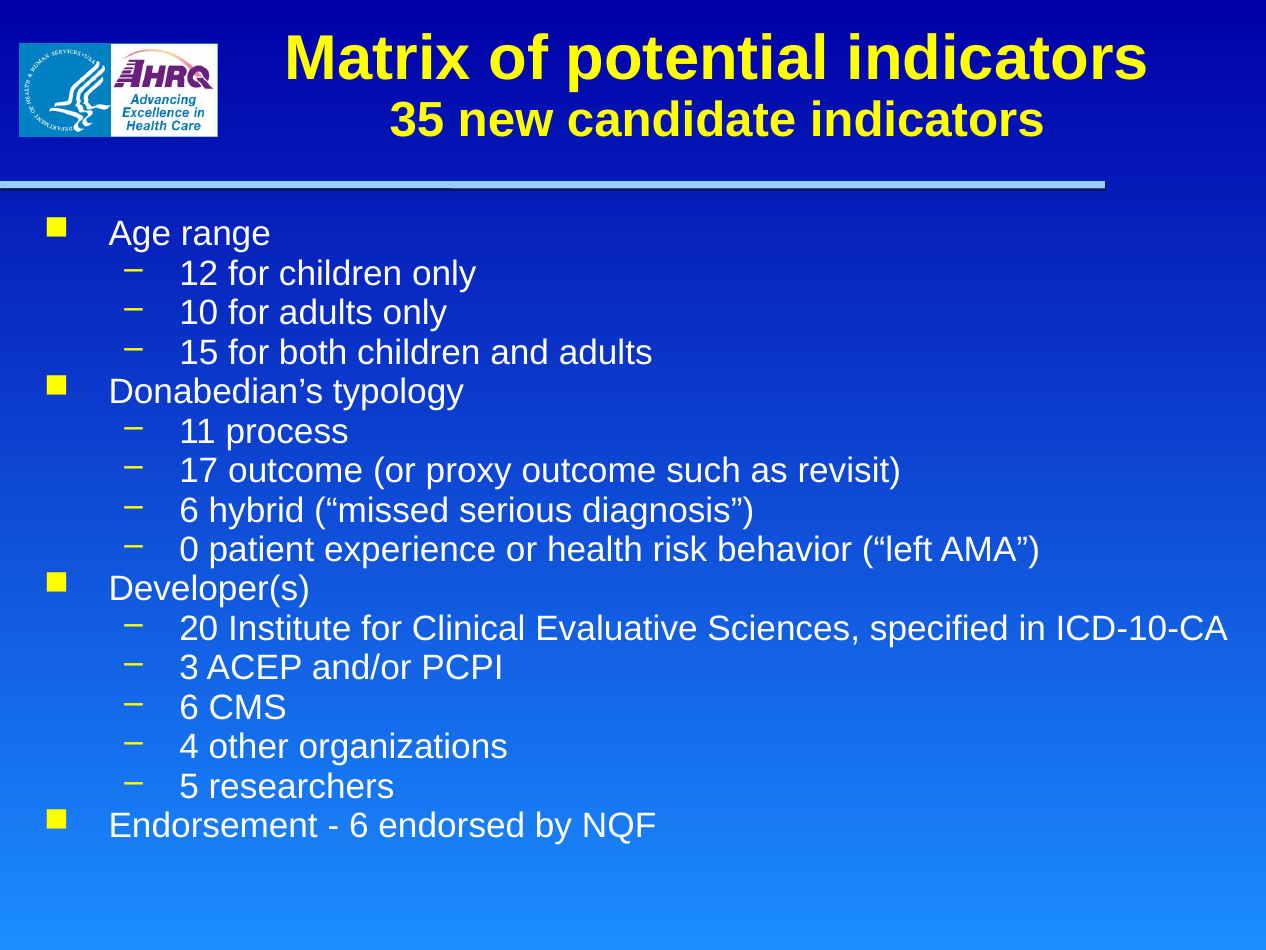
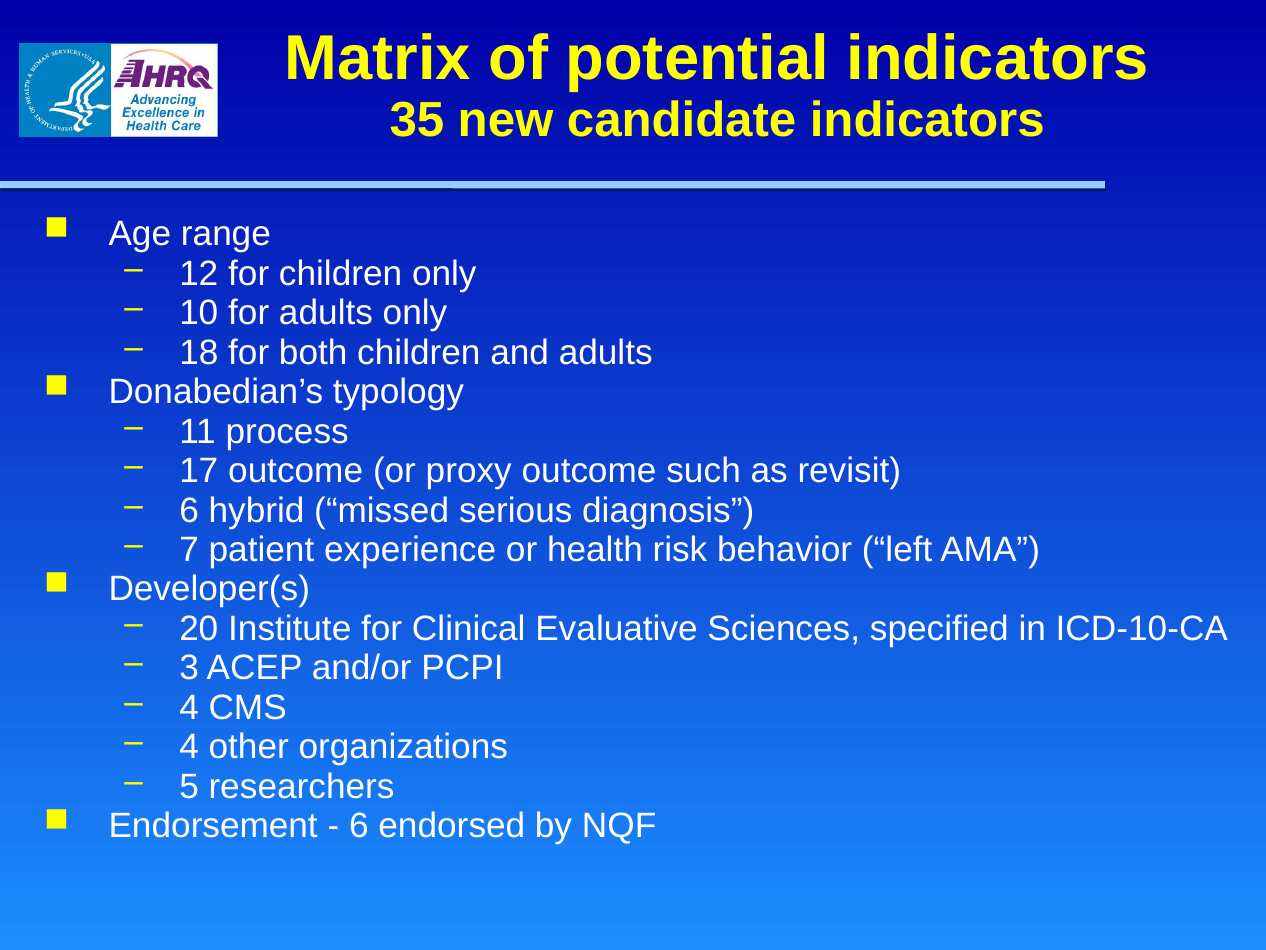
15: 15 -> 18
0: 0 -> 7
6 at (189, 707): 6 -> 4
